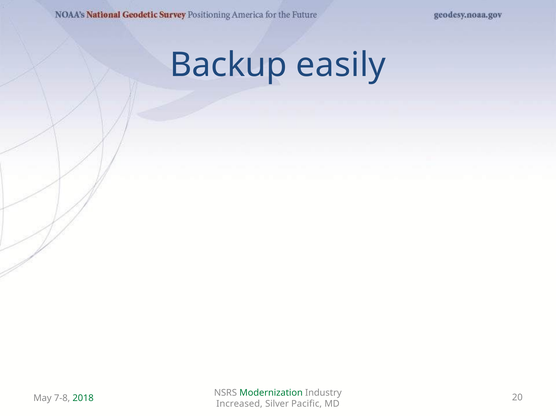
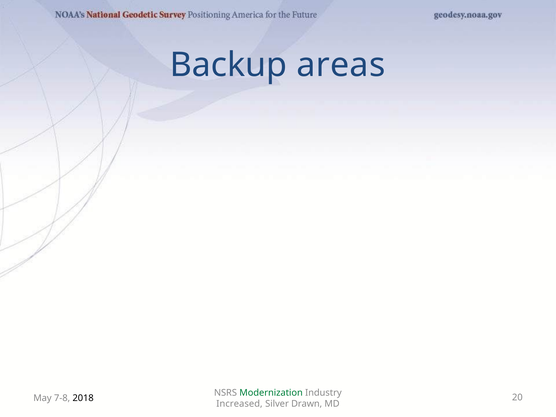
easily: easily -> areas
2018 colour: green -> black
Pacific: Pacific -> Drawn
